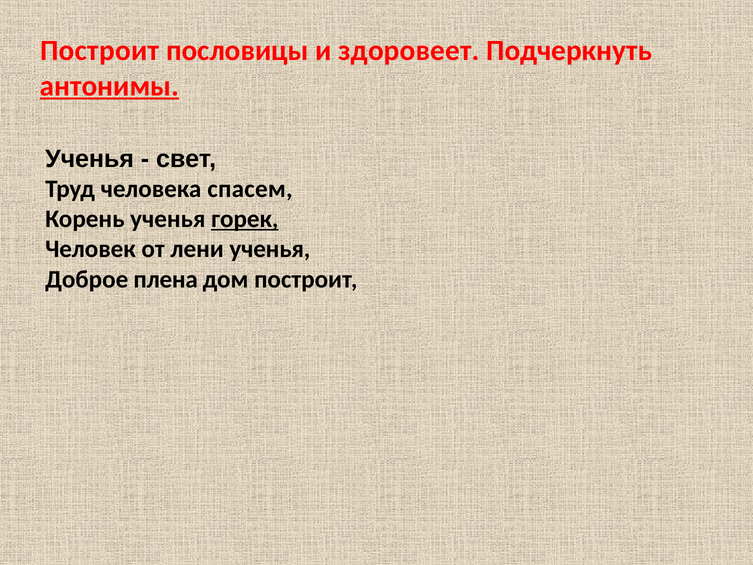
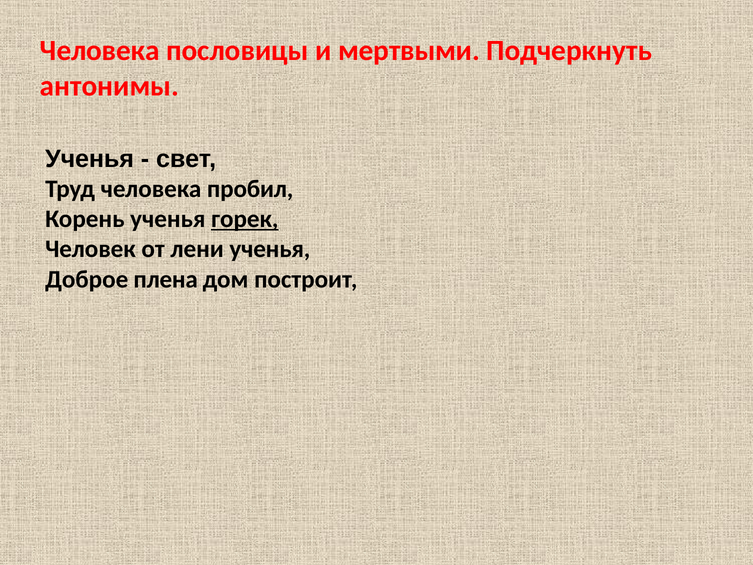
Построит at (100, 51): Построит -> Человека
здоровеет: здоровеет -> мертвыми
антонимы underline: present -> none
спасем: спасем -> пробил
